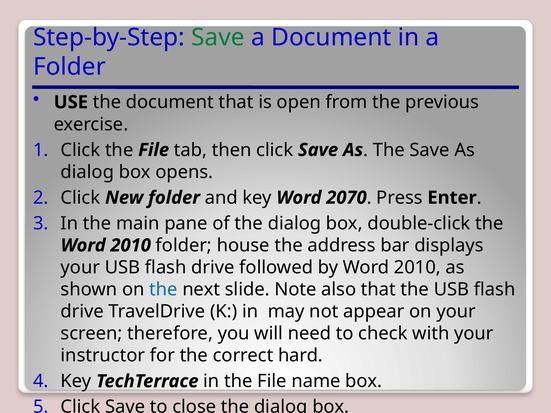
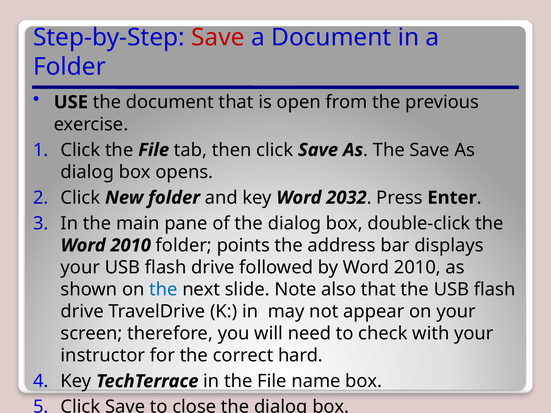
Save at (218, 37) colour: green -> red
2070: 2070 -> 2032
house: house -> points
